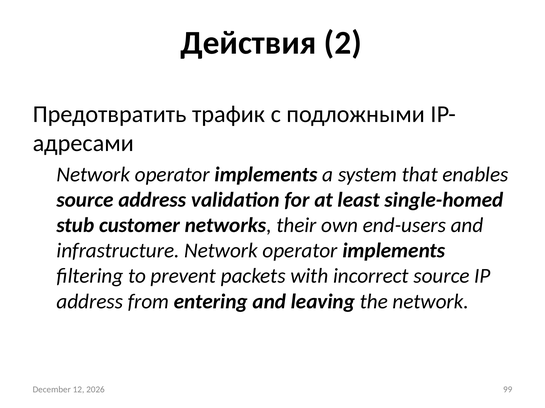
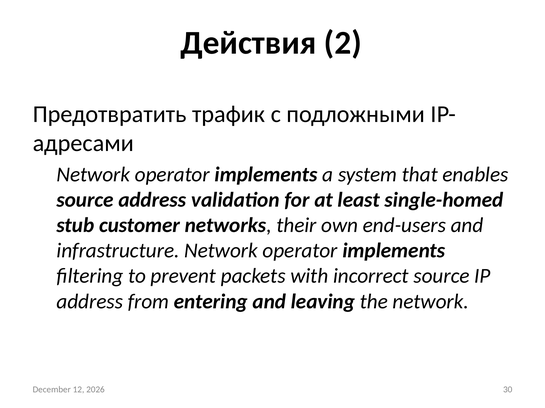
99: 99 -> 30
